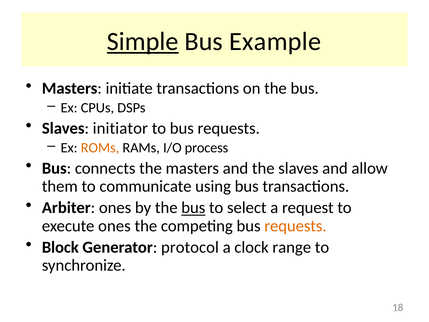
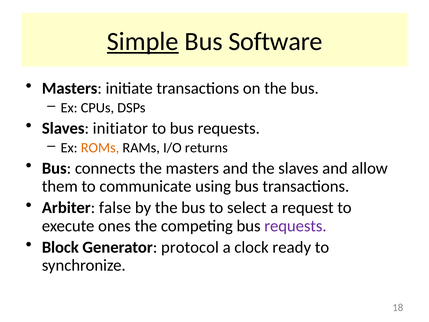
Example: Example -> Software
process: process -> returns
Arbiter ones: ones -> false
bus at (193, 208) underline: present -> none
requests at (295, 226) colour: orange -> purple
range: range -> ready
